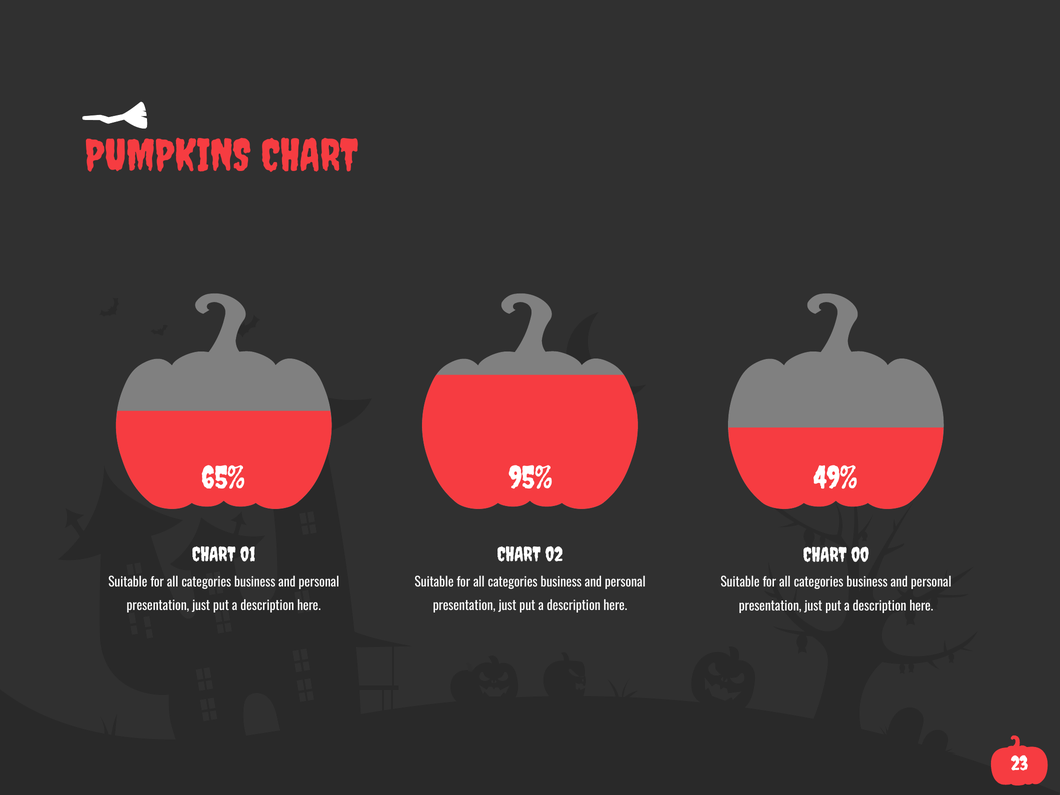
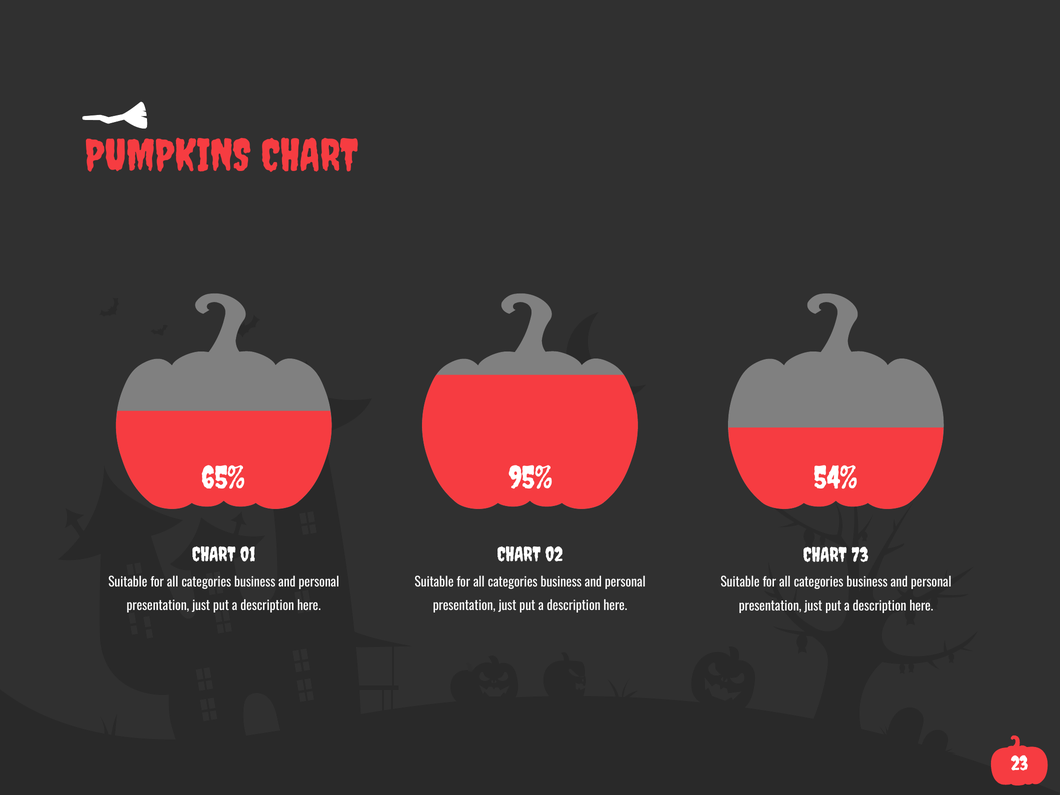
49%: 49% -> 54%
00: 00 -> 73
